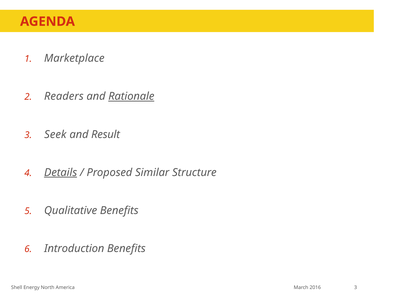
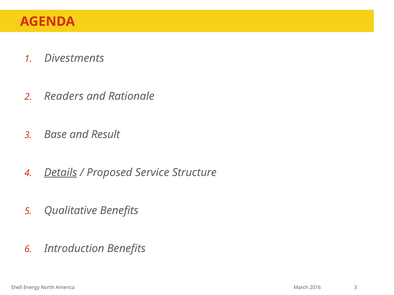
Marketplace: Marketplace -> Divestments
Rationale underline: present -> none
Seek: Seek -> Base
Similar: Similar -> Service
